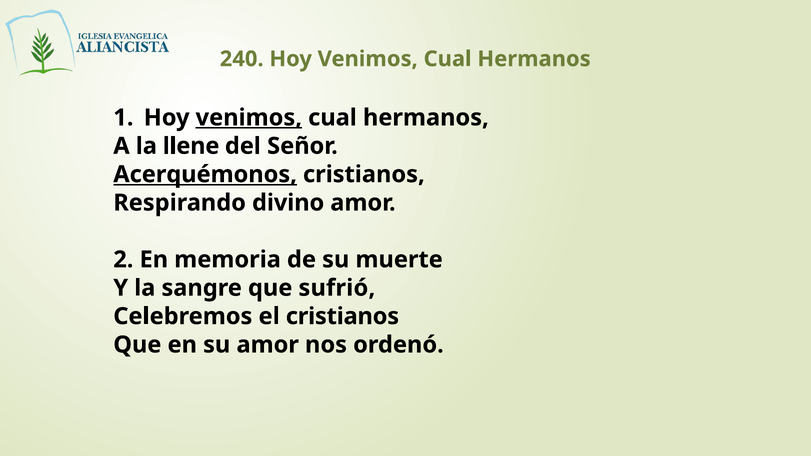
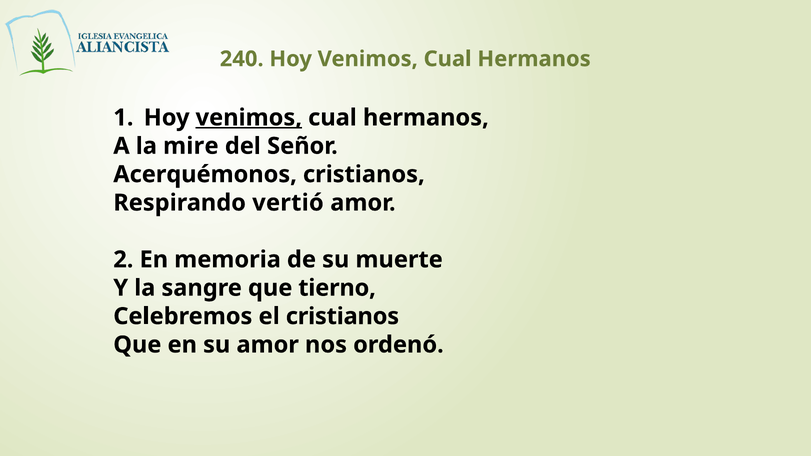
llene: llene -> mire
Acerquémonos underline: present -> none
divino: divino -> vertió
sufrió: sufrió -> tierno
